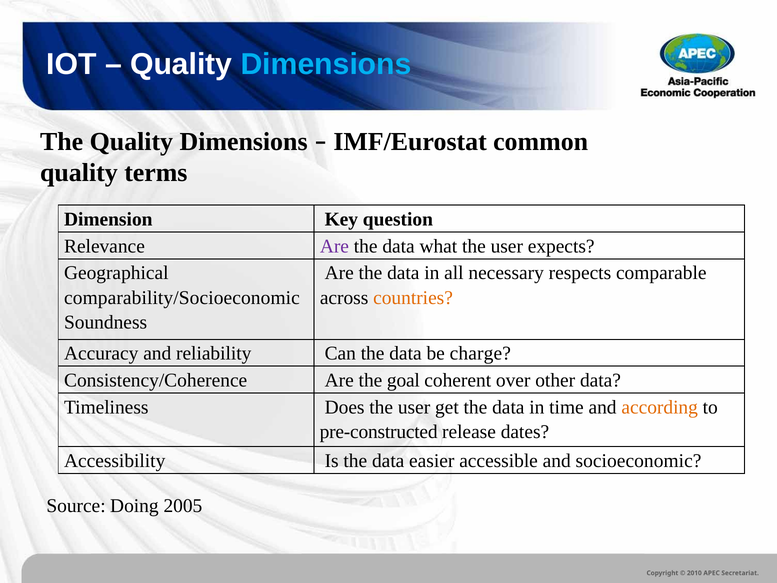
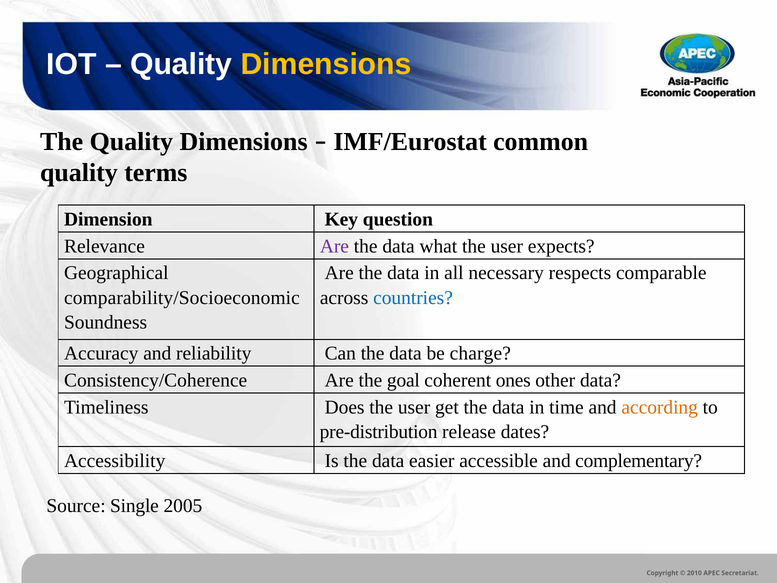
Dimensions at (326, 64) colour: light blue -> yellow
countries colour: orange -> blue
over: over -> ones
pre-constructed: pre-constructed -> pre-distribution
socioeconomic: socioeconomic -> complementary
Doing: Doing -> Single
